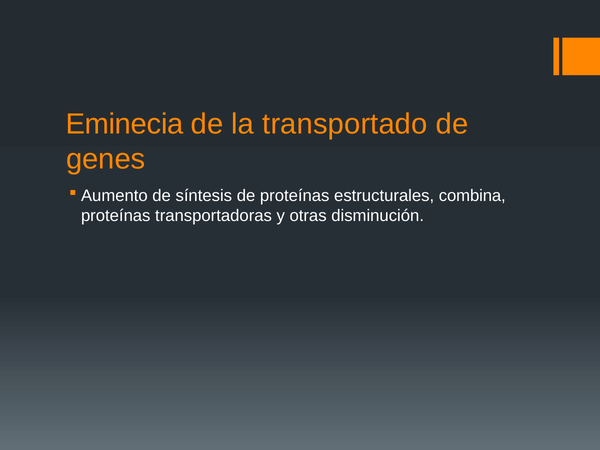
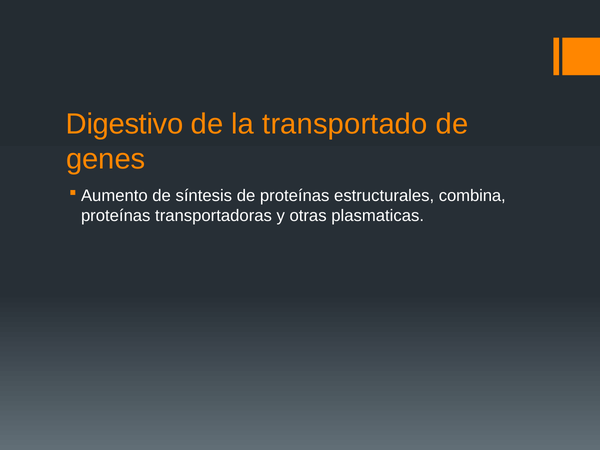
Eminecia: Eminecia -> Digestivo
disminución: disminución -> plasmaticas
